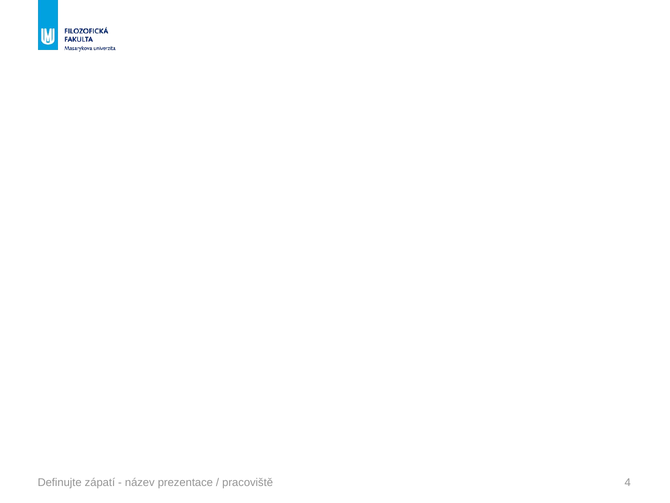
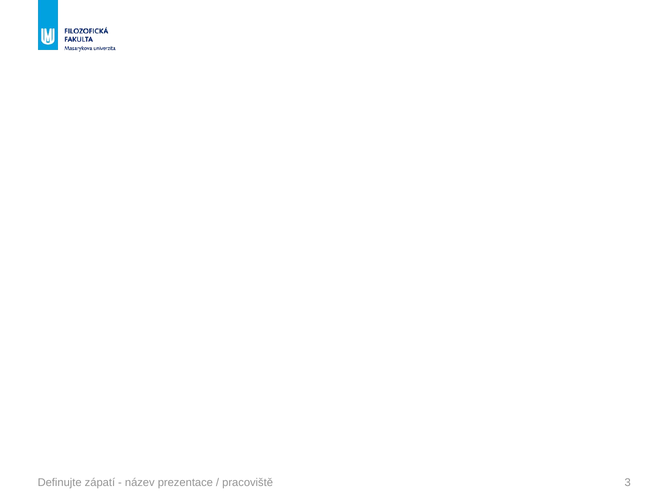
4: 4 -> 3
